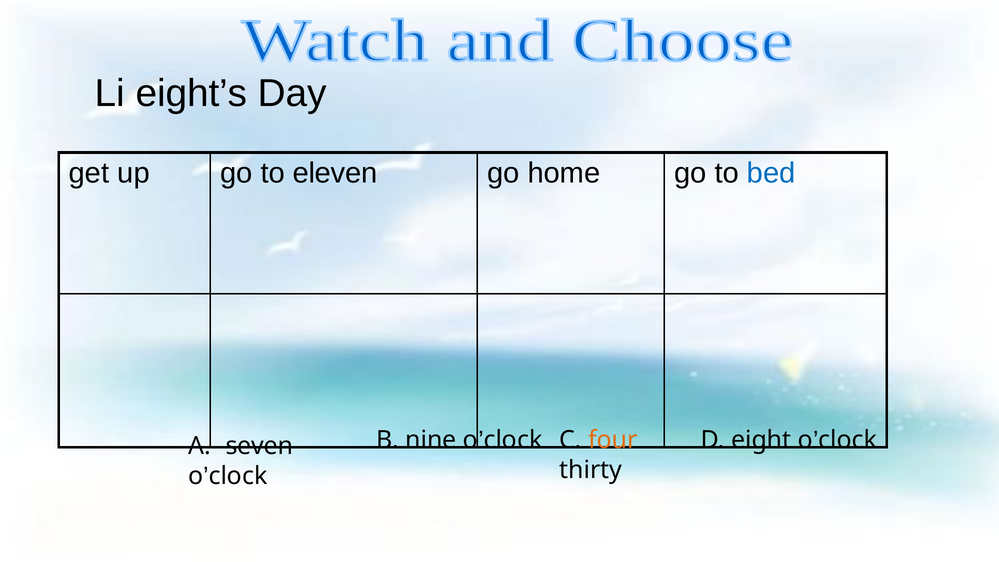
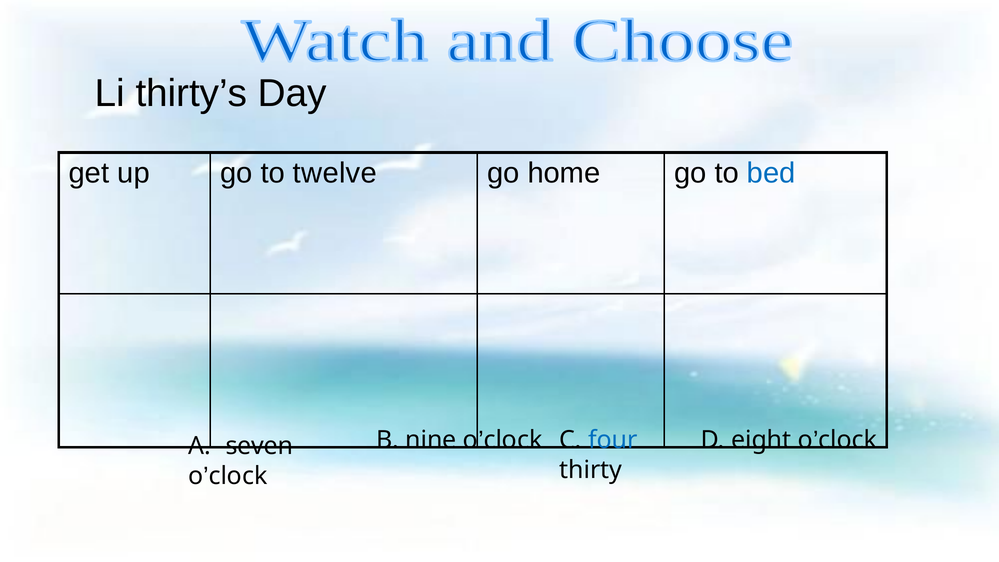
eight’s: eight’s -> thirty’s
eleven: eleven -> twelve
four colour: orange -> blue
